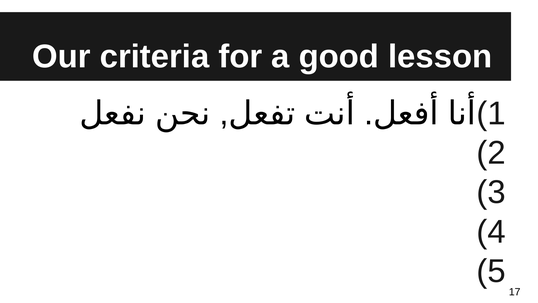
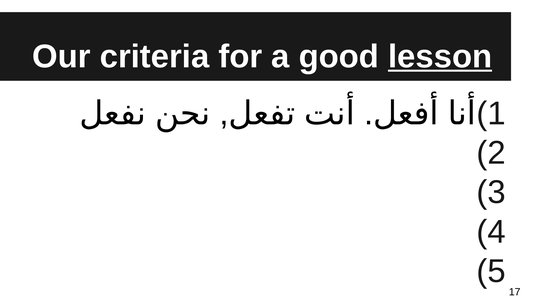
lesson underline: none -> present
